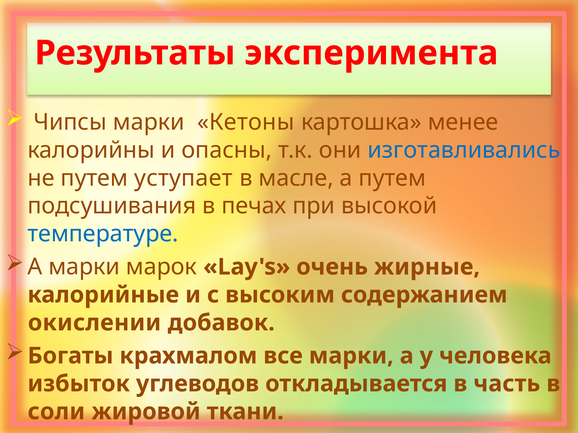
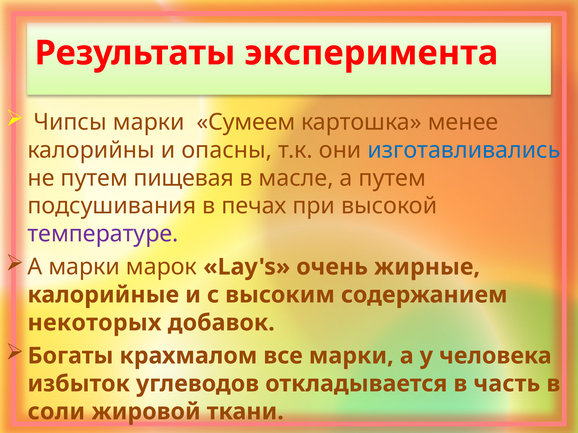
Кетоны: Кетоны -> Сумеем
уступает: уступает -> пищевая
температуре colour: blue -> purple
окислении: окислении -> некоторых
